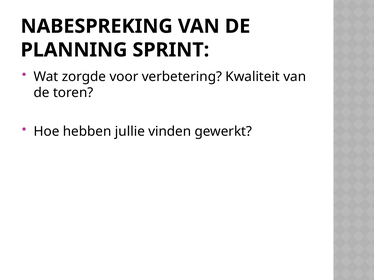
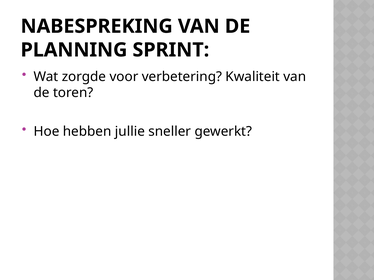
vinden: vinden -> sneller
